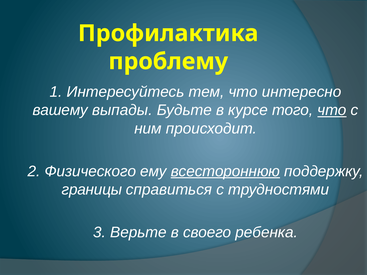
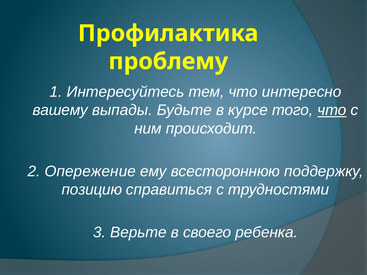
Физического: Физического -> Опережение
всестороннюю underline: present -> none
границы: границы -> позицию
